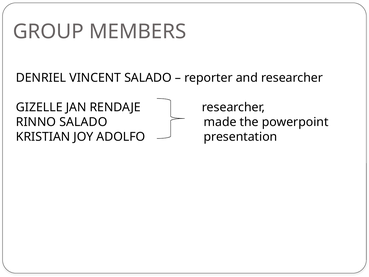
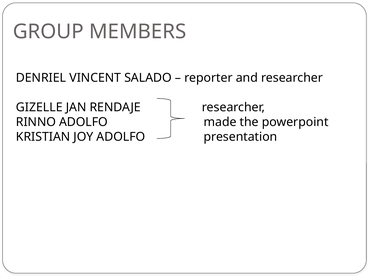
RINNO SALADO: SALADO -> ADOLFO
